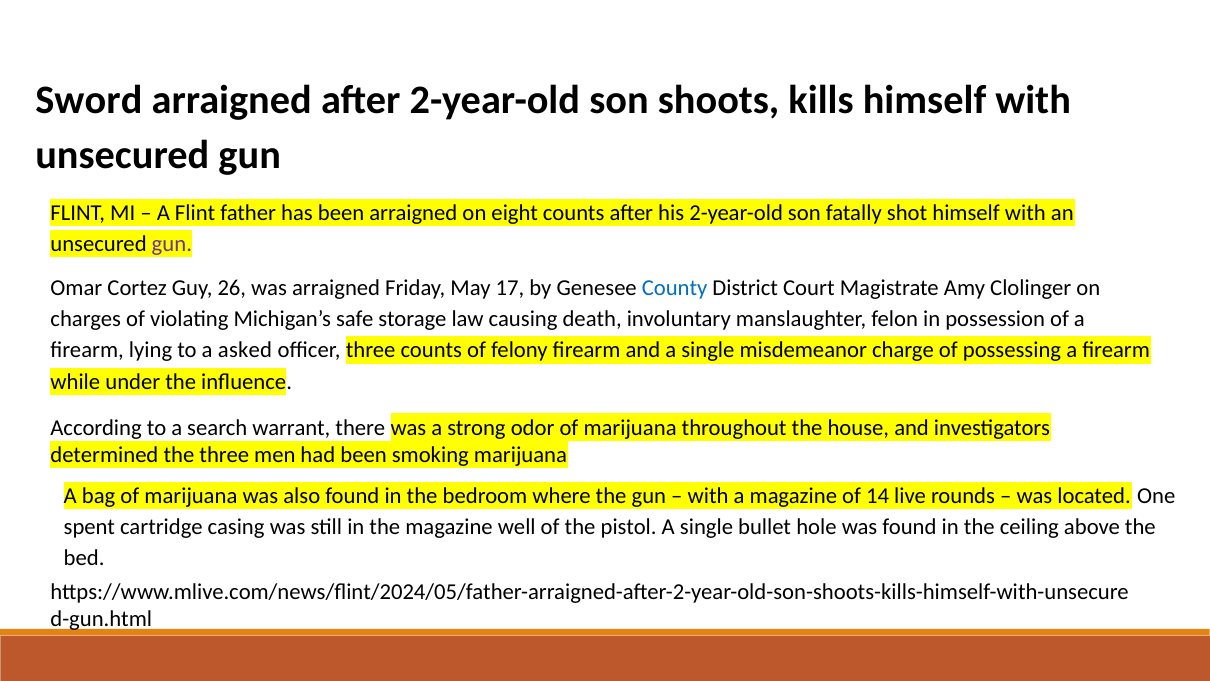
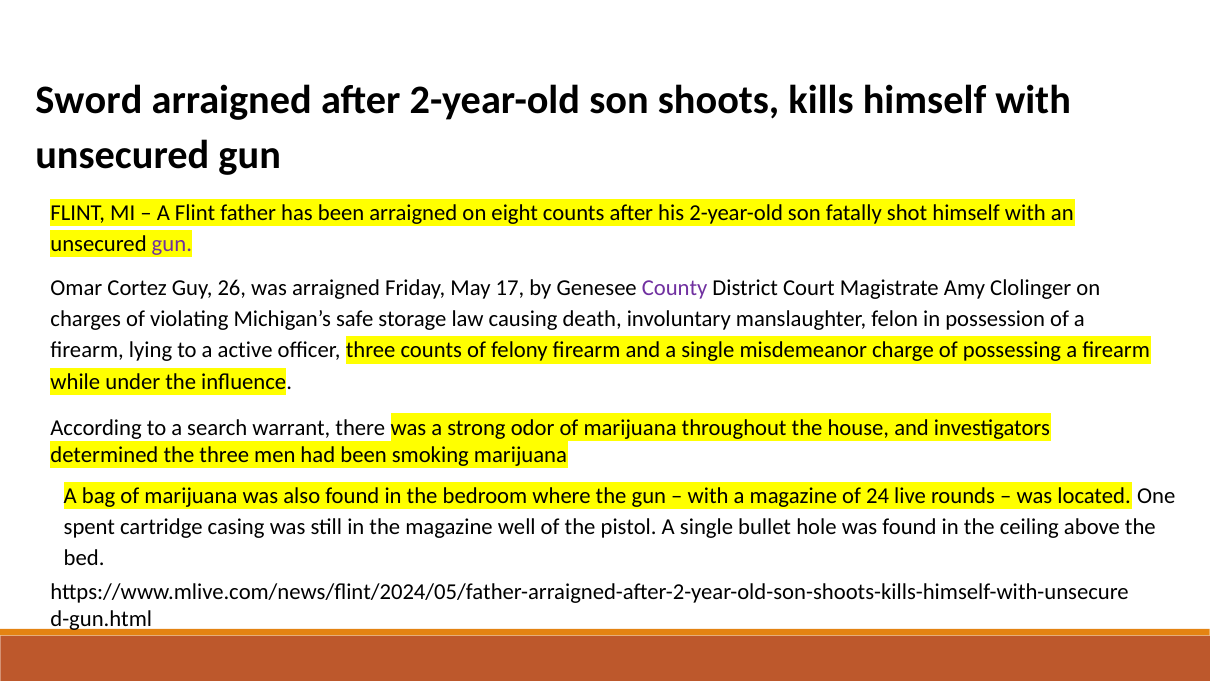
County colour: blue -> purple
asked: asked -> active
14: 14 -> 24
